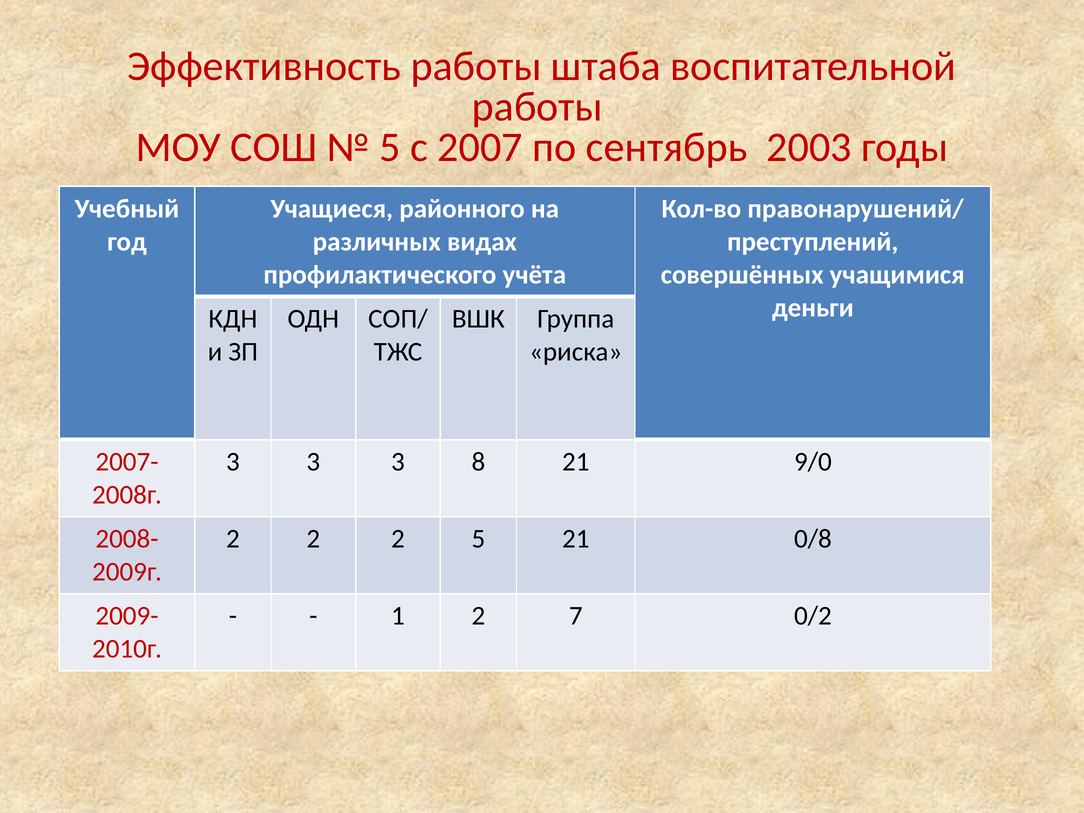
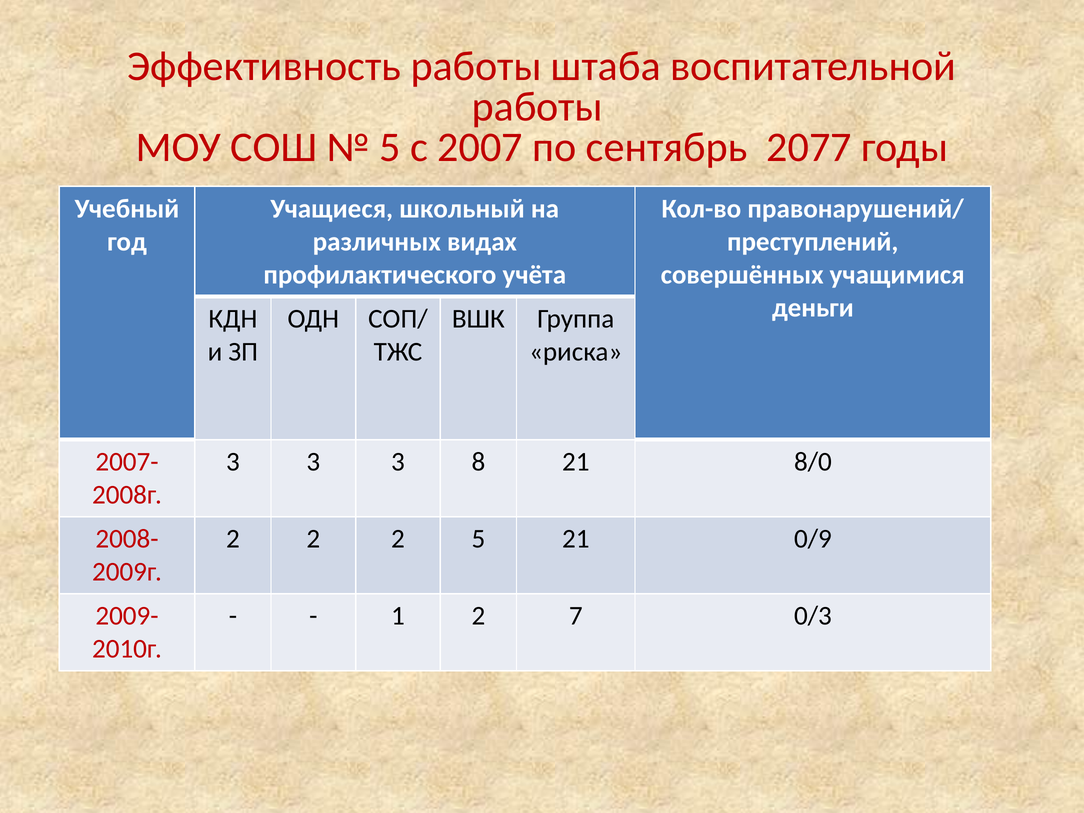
2003: 2003 -> 2077
районного: районного -> школьный
9/0: 9/0 -> 8/0
0/8: 0/8 -> 0/9
0/2: 0/2 -> 0/3
